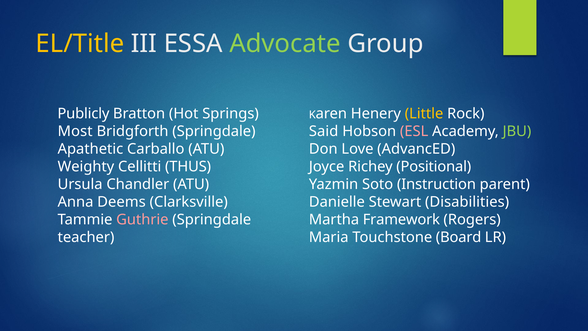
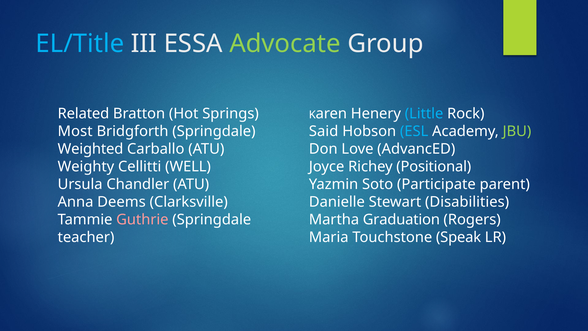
EL/Title colour: yellow -> light blue
Publicly: Publicly -> Related
Little colour: yellow -> light blue
ESL colour: pink -> light blue
Apathetic: Apathetic -> Weighted
THUS: THUS -> WELL
Instruction: Instruction -> Participate
Framework: Framework -> Graduation
Board: Board -> Speak
